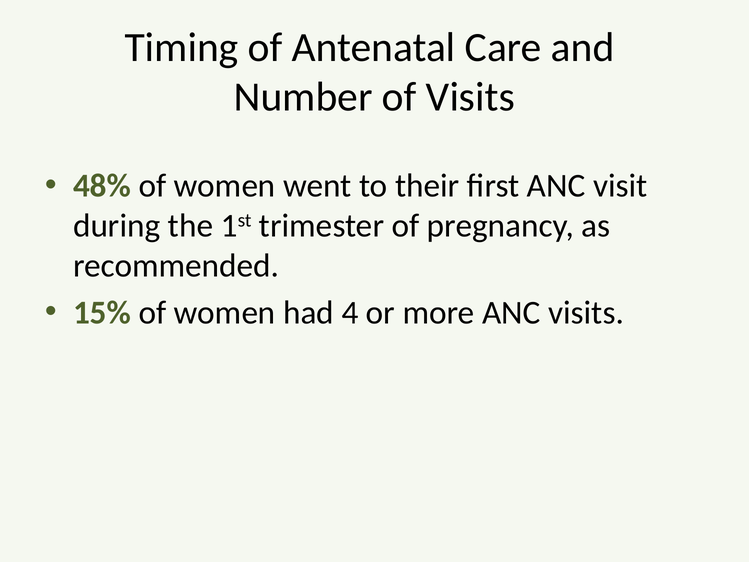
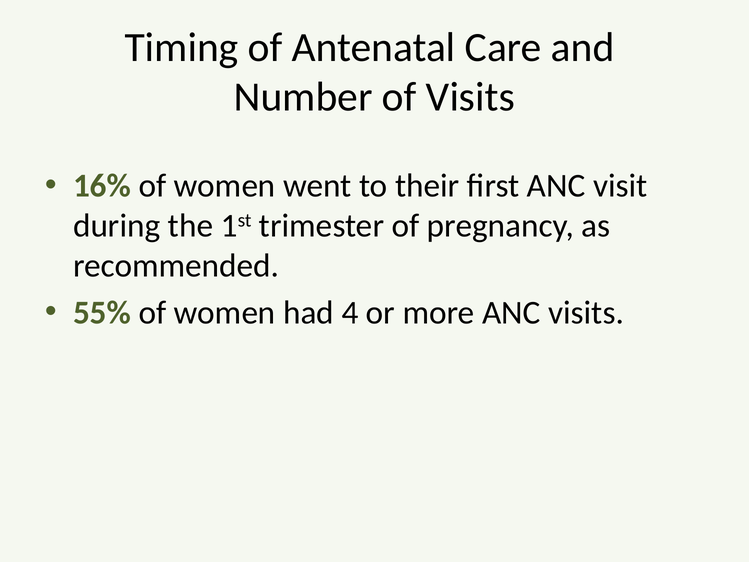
48%: 48% -> 16%
15%: 15% -> 55%
